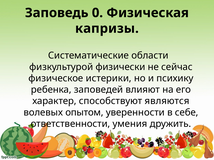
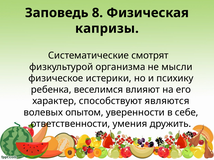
0: 0 -> 8
области: области -> смотрят
физически: физически -> организма
сейчас: сейчас -> мысли
заповедей: заповедей -> веселимся
